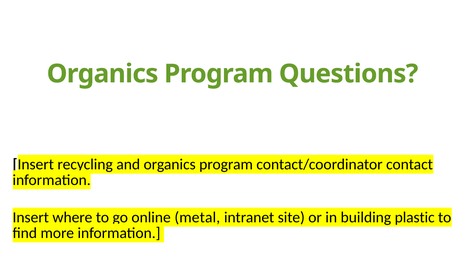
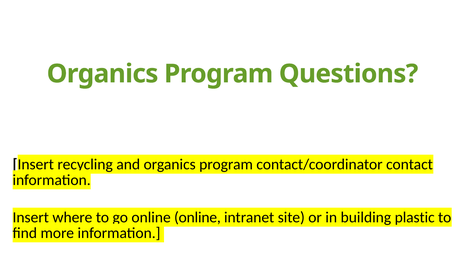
metal at (197, 218): metal -> online
